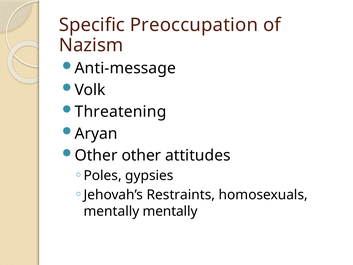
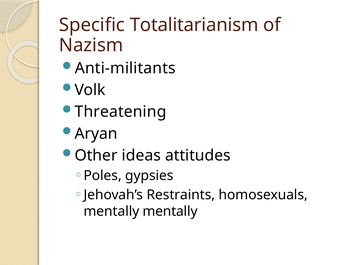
Preoccupation: Preoccupation -> Totalitarianism
Anti-message: Anti-message -> Anti-militants
Other other: other -> ideas
